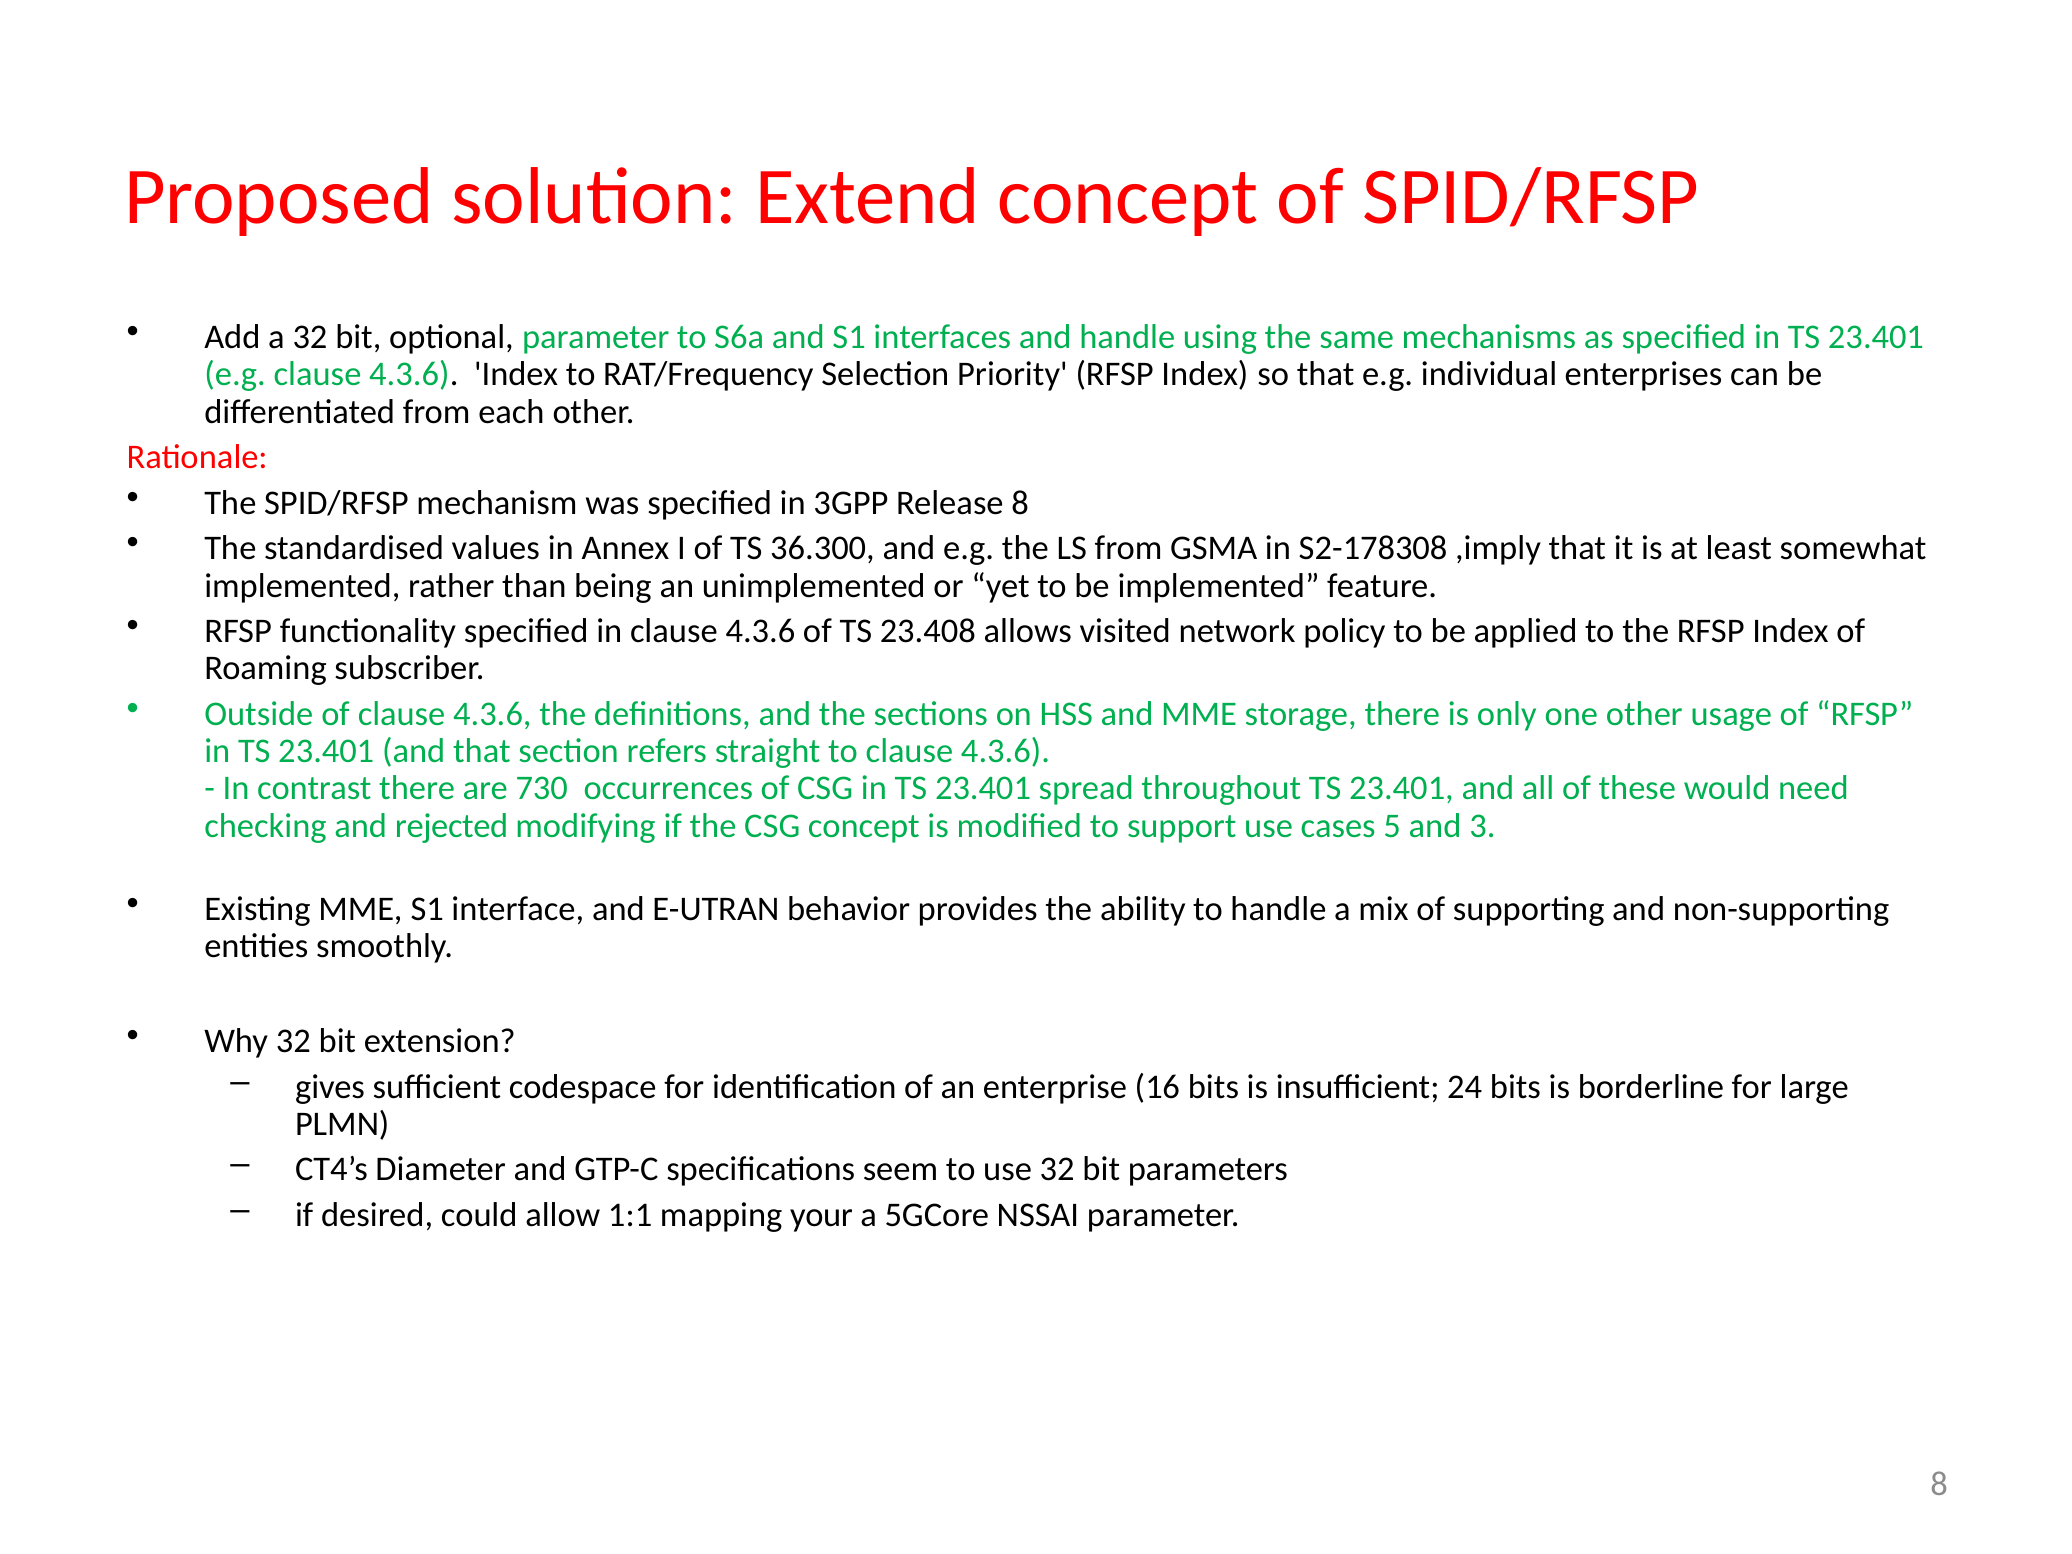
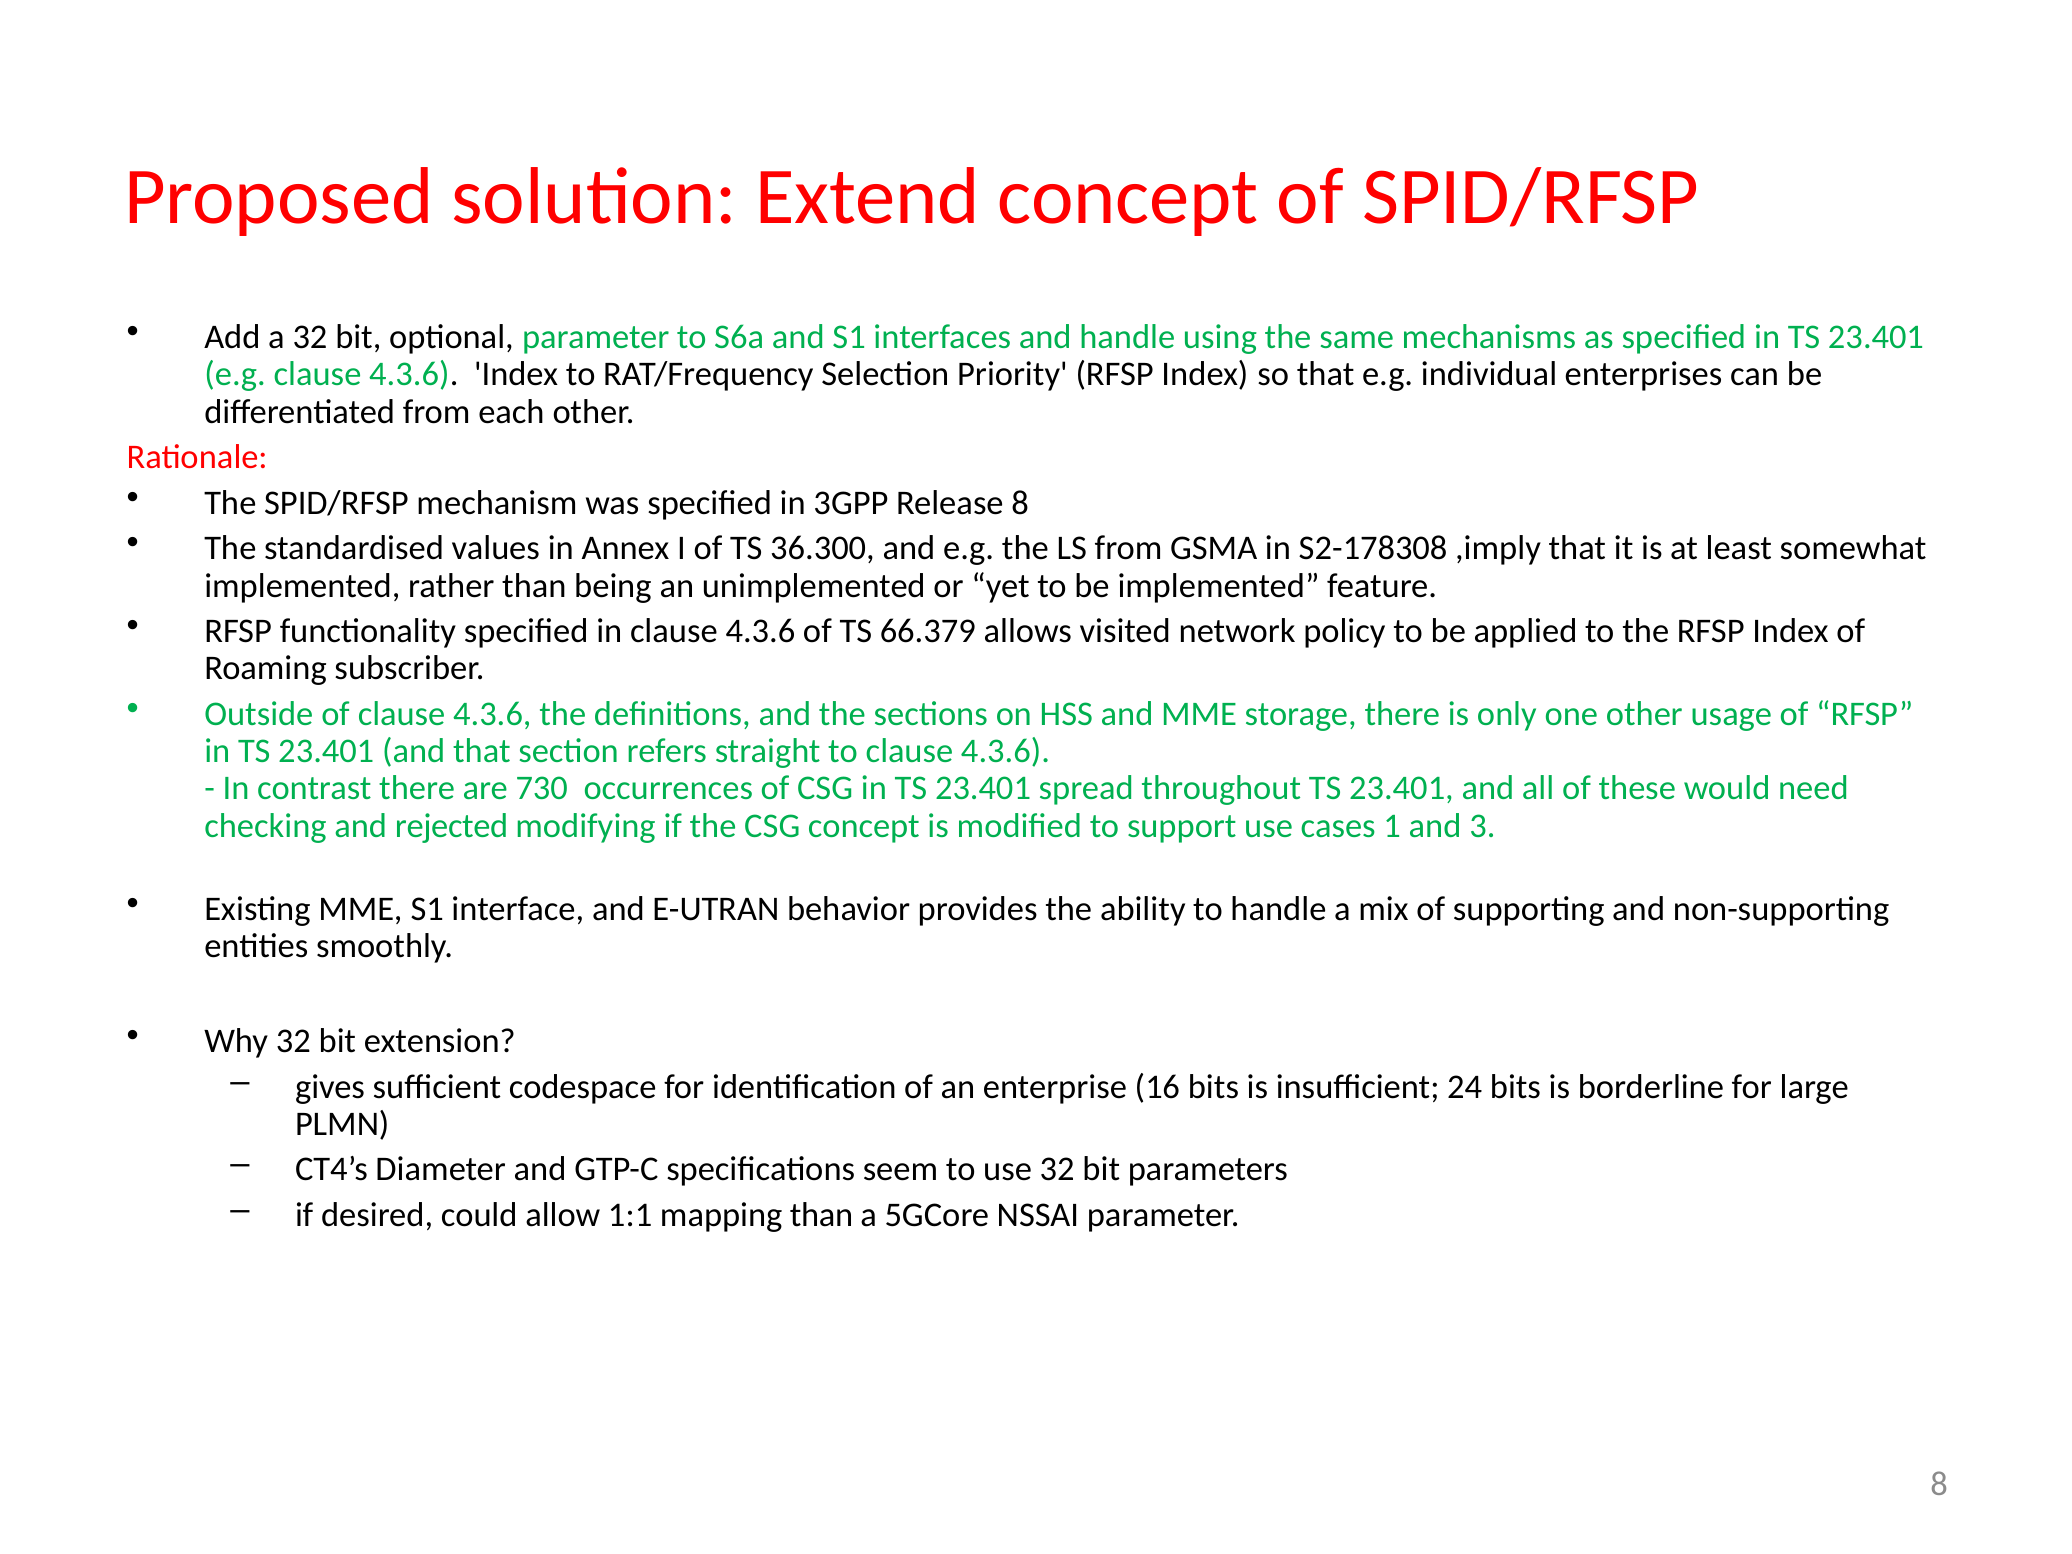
23.408: 23.408 -> 66.379
5: 5 -> 1
mapping your: your -> than
